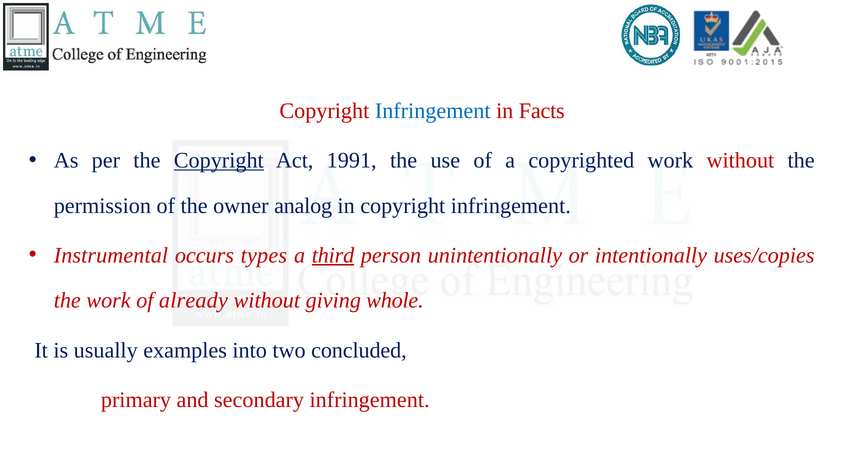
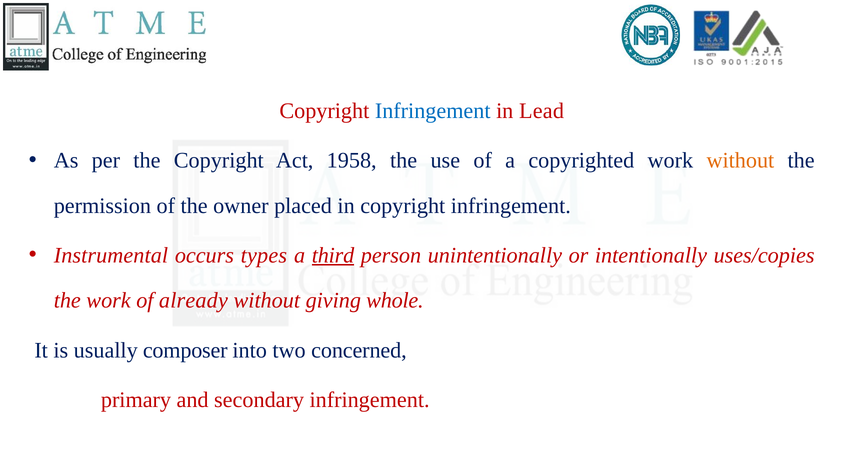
Facts: Facts -> Lead
Copyright at (219, 160) underline: present -> none
1991: 1991 -> 1958
without at (740, 160) colour: red -> orange
analog: analog -> placed
examples: examples -> composer
concluded: concluded -> concerned
